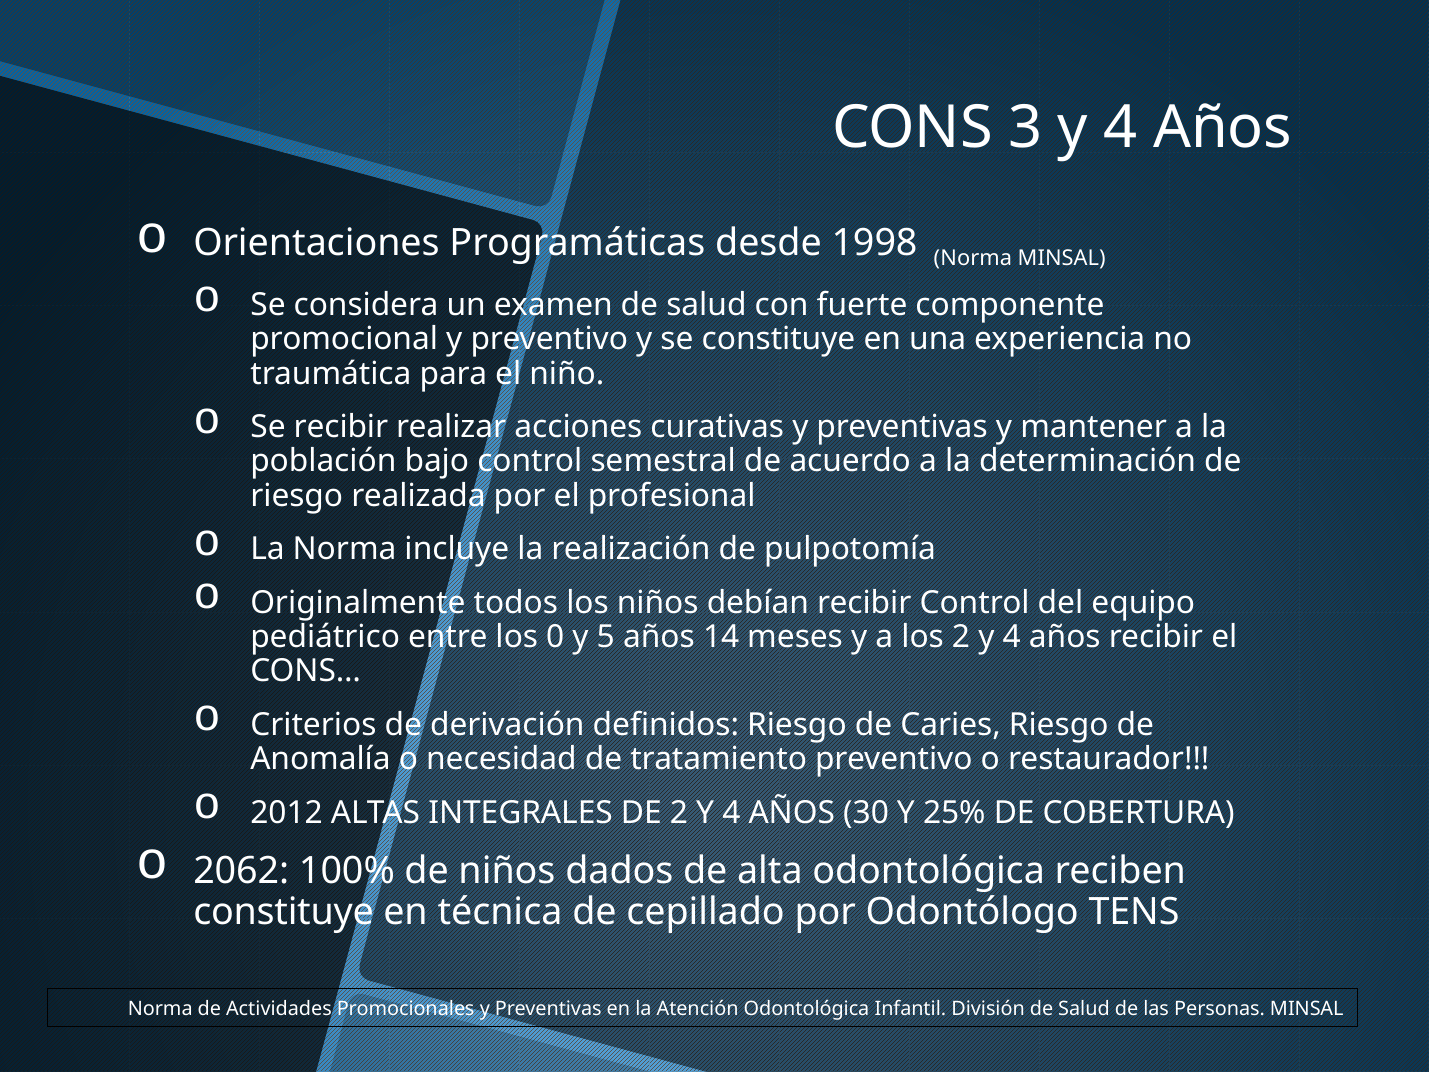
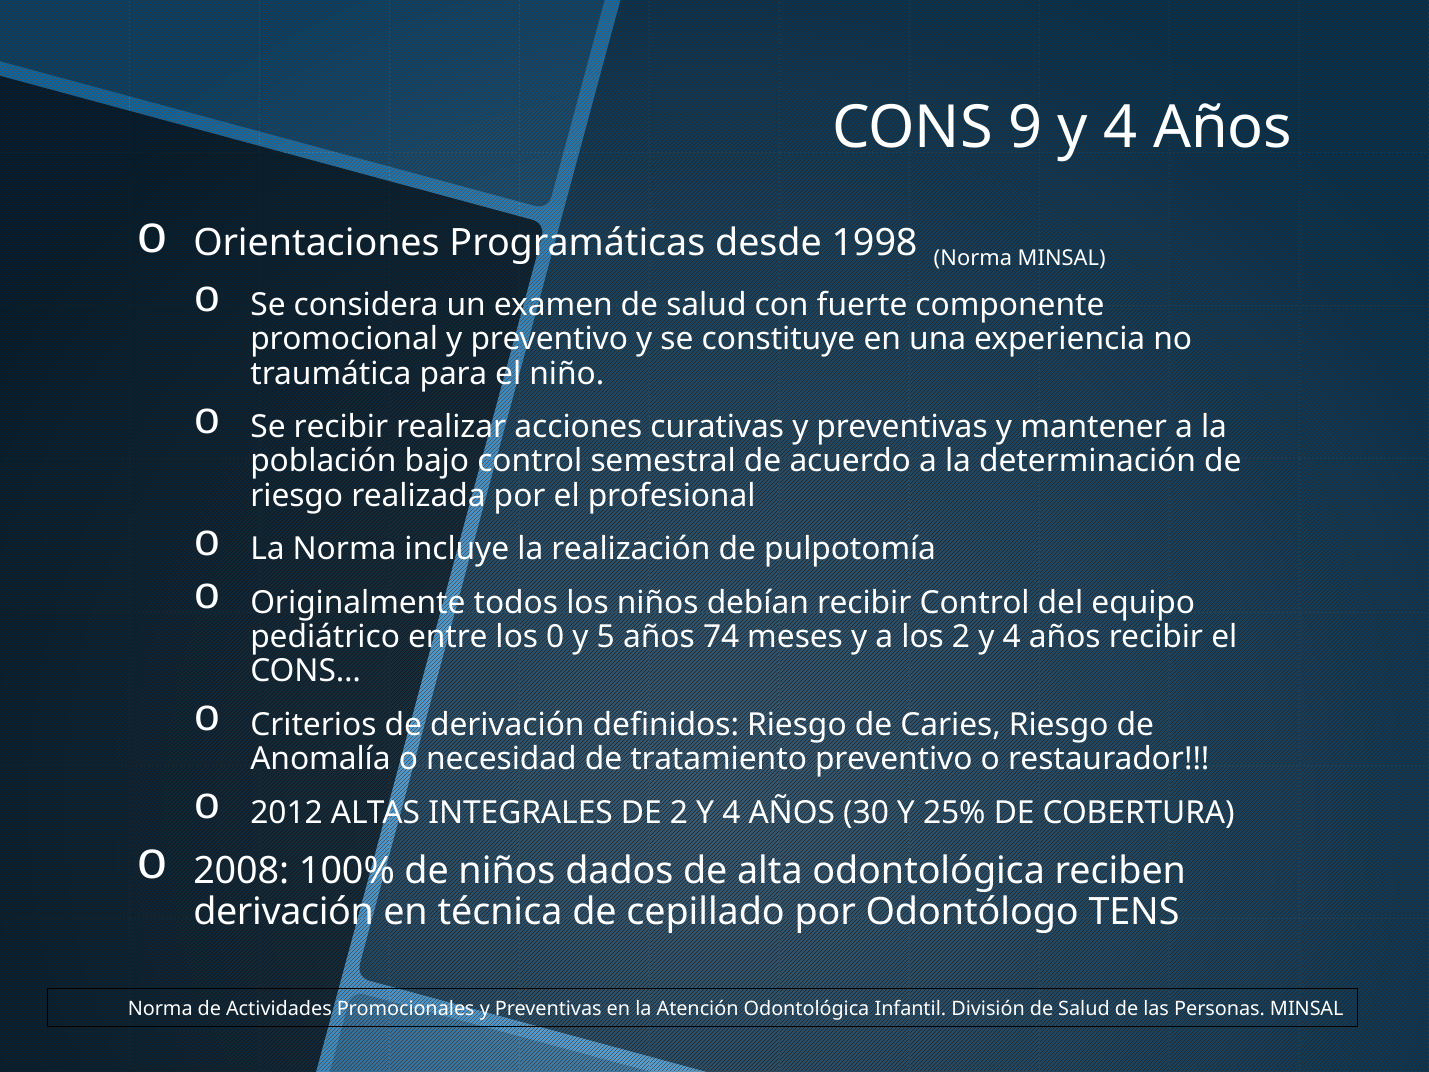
3: 3 -> 9
14: 14 -> 74
2062: 2062 -> 2008
constituye at (284, 912): constituye -> derivación
